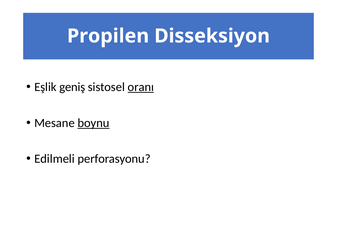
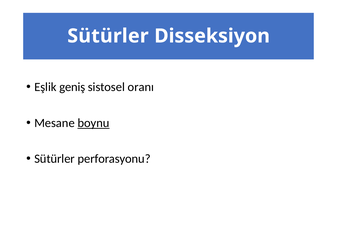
Propilen at (108, 36): Propilen -> Sütürler
oranı underline: present -> none
Edilmeli at (55, 159): Edilmeli -> Sütürler
